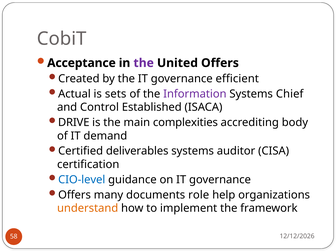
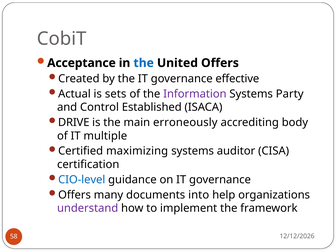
the at (144, 63) colour: purple -> blue
efficient: efficient -> effective
Chief: Chief -> Party
complexities: complexities -> erroneously
demand: demand -> multiple
deliverables: deliverables -> maximizing
role: role -> into
understand colour: orange -> purple
